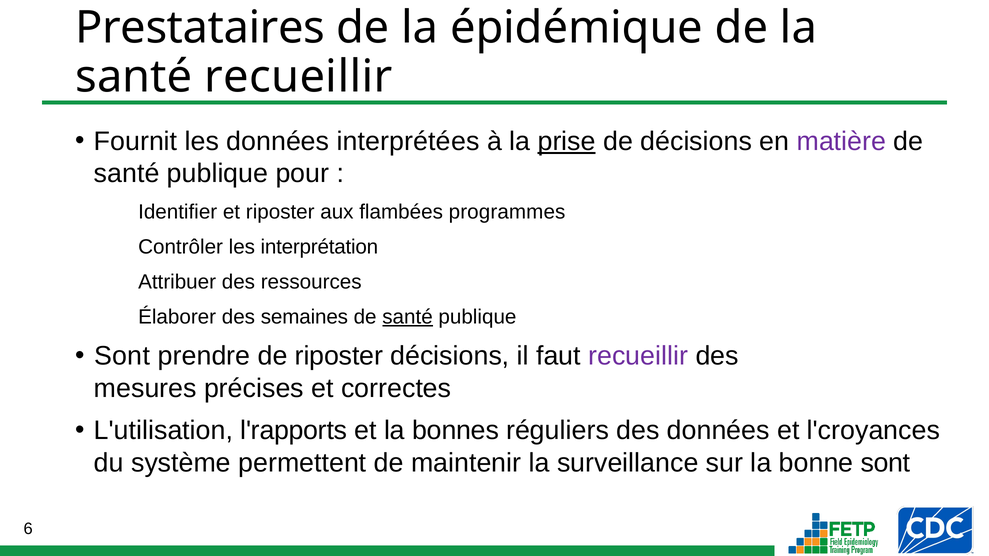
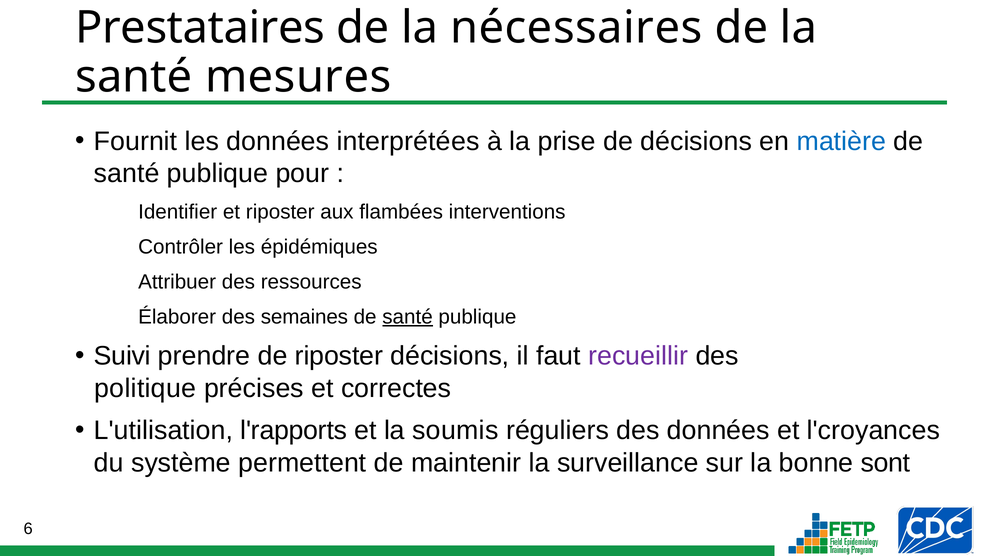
épidémique: épidémique -> nécessaires
santé recueillir: recueillir -> mesures
prise underline: present -> none
matière colour: purple -> blue
programmes: programmes -> interventions
interprétation: interprétation -> épidémiques
Sont at (122, 356): Sont -> Suivi
mesures: mesures -> politique
bonnes: bonnes -> soumis
